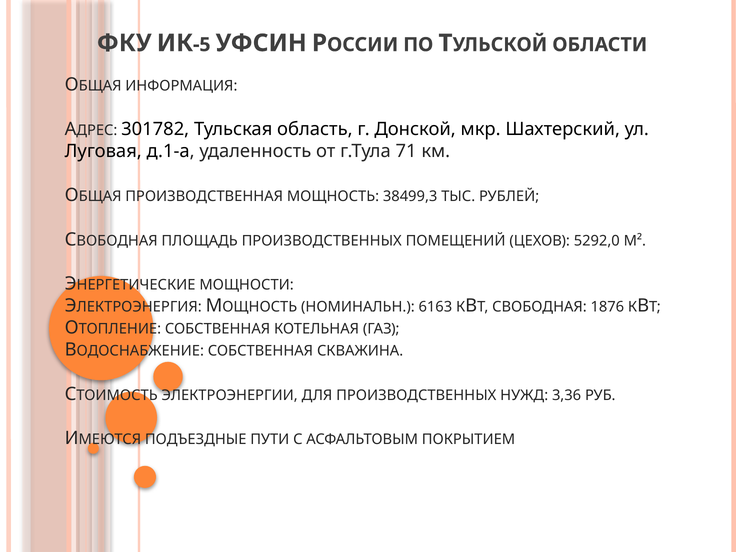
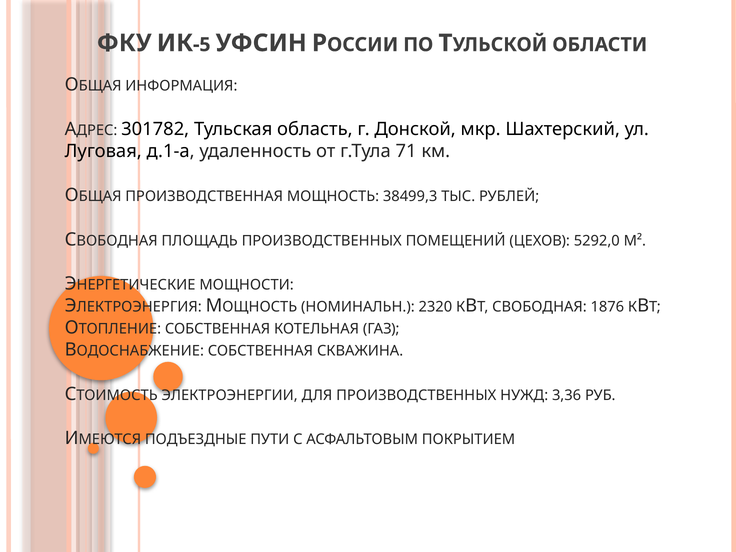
6163: 6163 -> 2320
